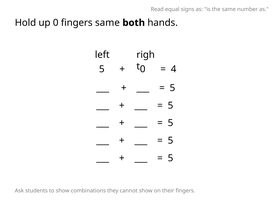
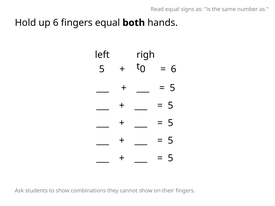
up 0: 0 -> 6
fingers same: same -> equal
4 at (174, 69): 4 -> 6
